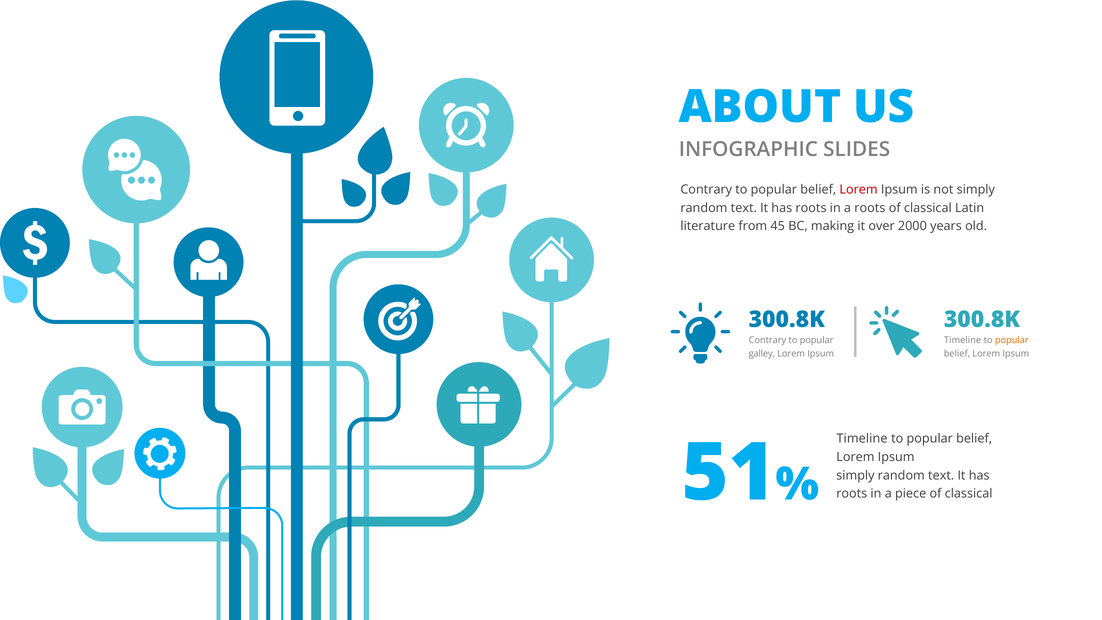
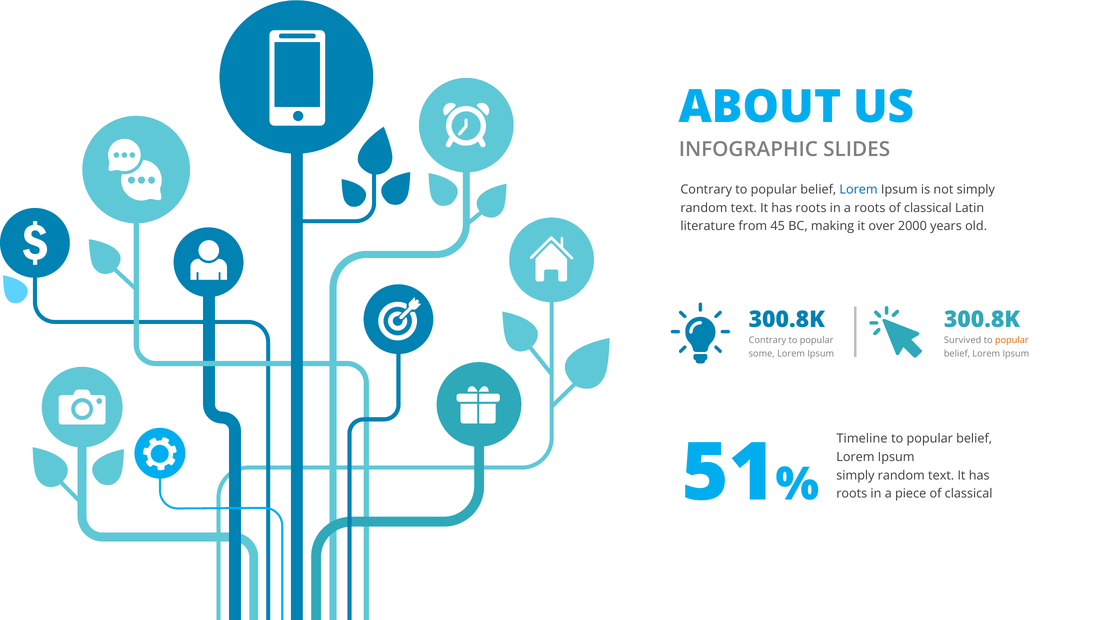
Lorem at (859, 189) colour: red -> blue
Timeline at (963, 340): Timeline -> Survived
galley: galley -> some
